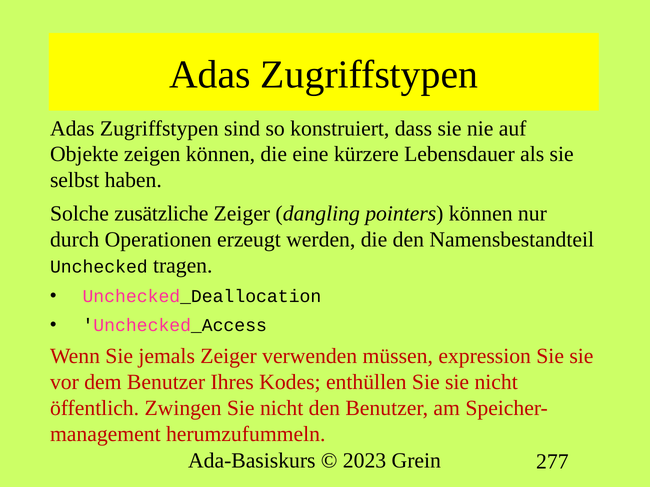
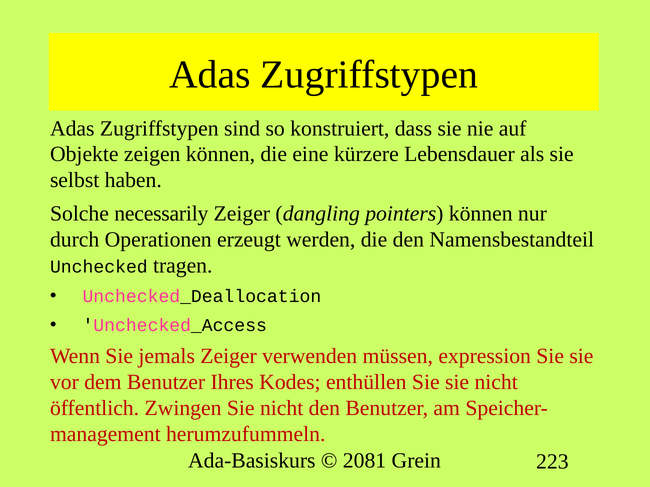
zusätzliche: zusätzliche -> necessarily
2023: 2023 -> 2081
277: 277 -> 223
